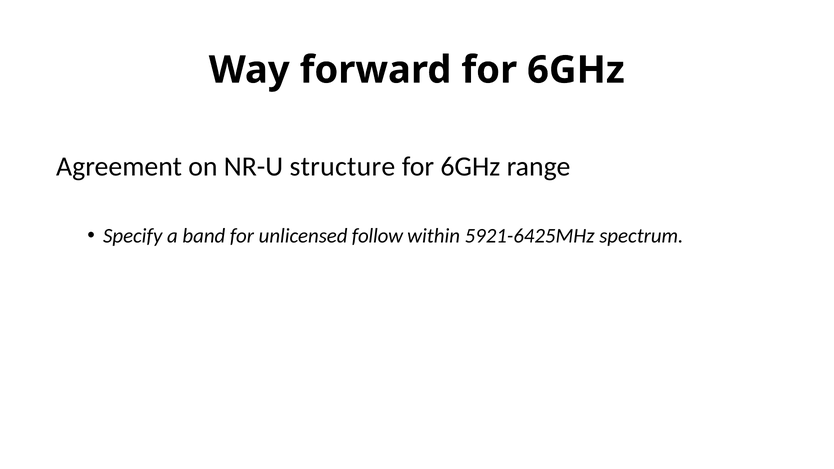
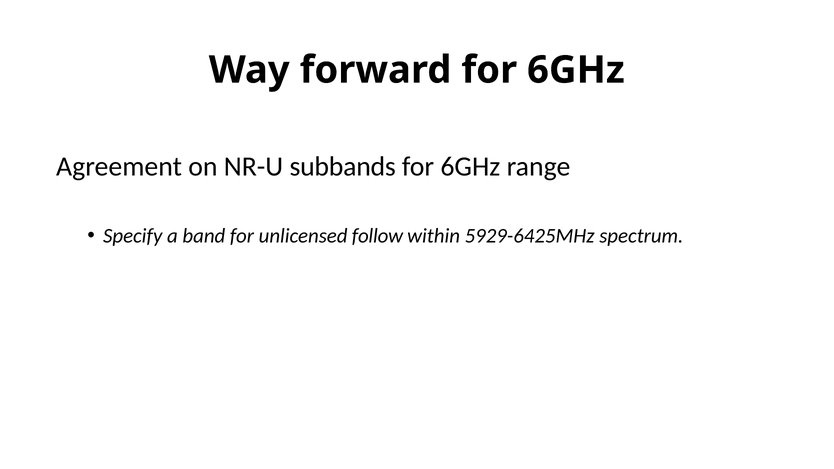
structure: structure -> subbands
5921-6425MHz: 5921-6425MHz -> 5929-6425MHz
